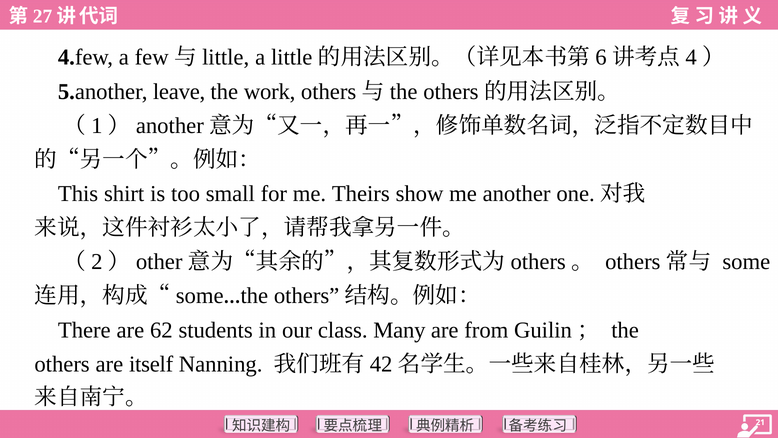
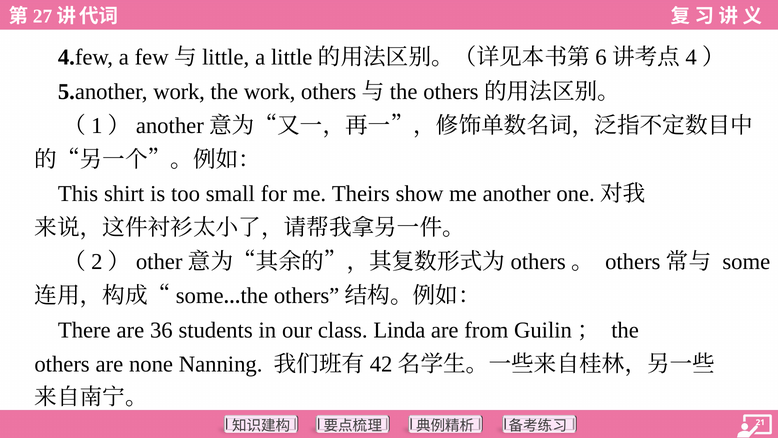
5.another leave: leave -> work
62: 62 -> 36
Many: Many -> Linda
itself: itself -> none
